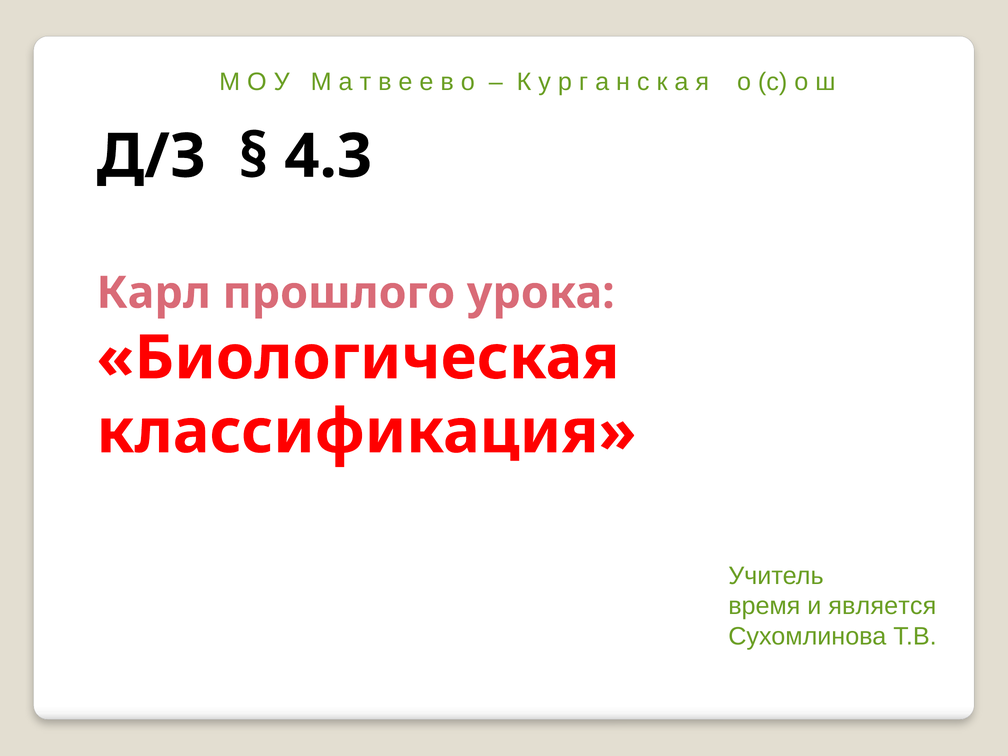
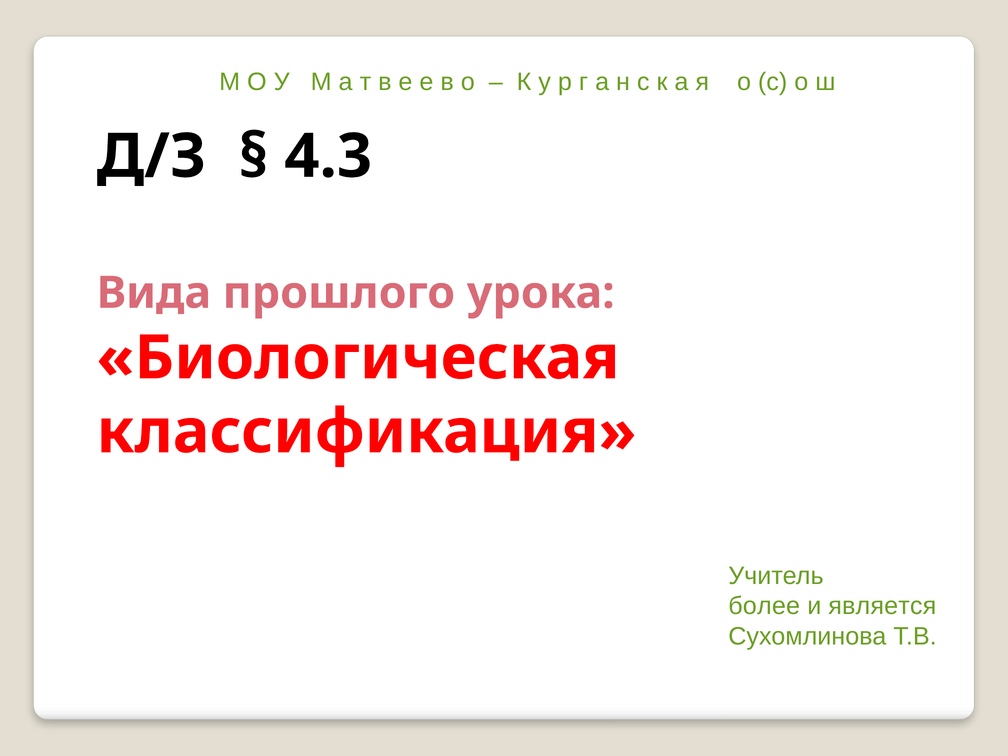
Карл: Карл -> Вида
время: время -> более
